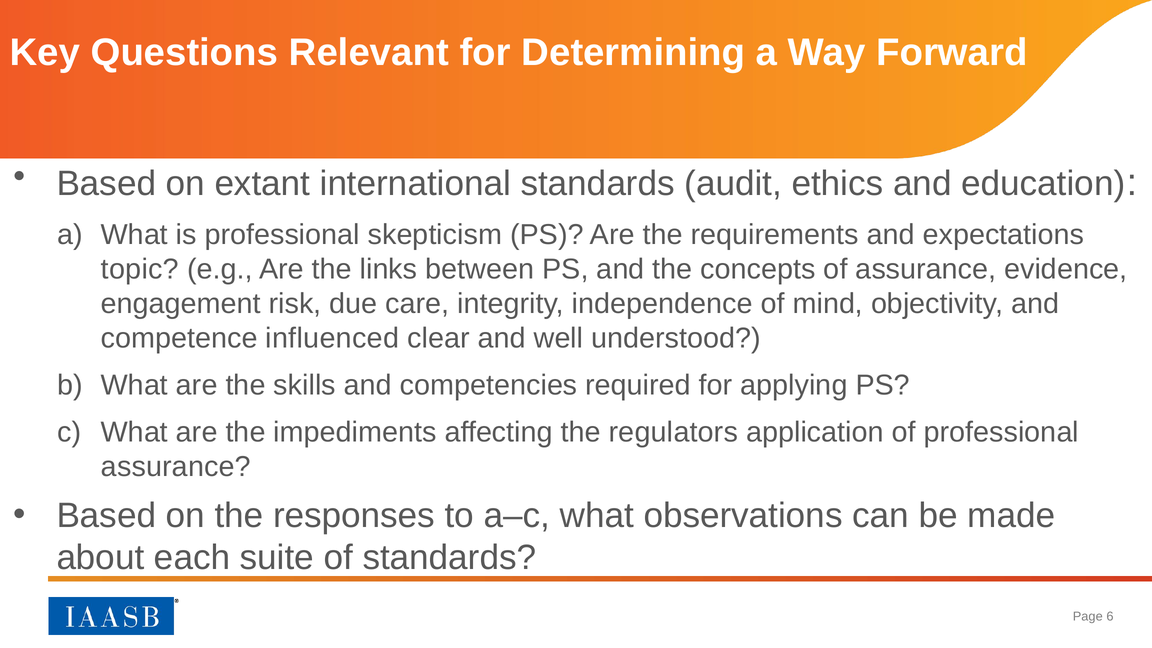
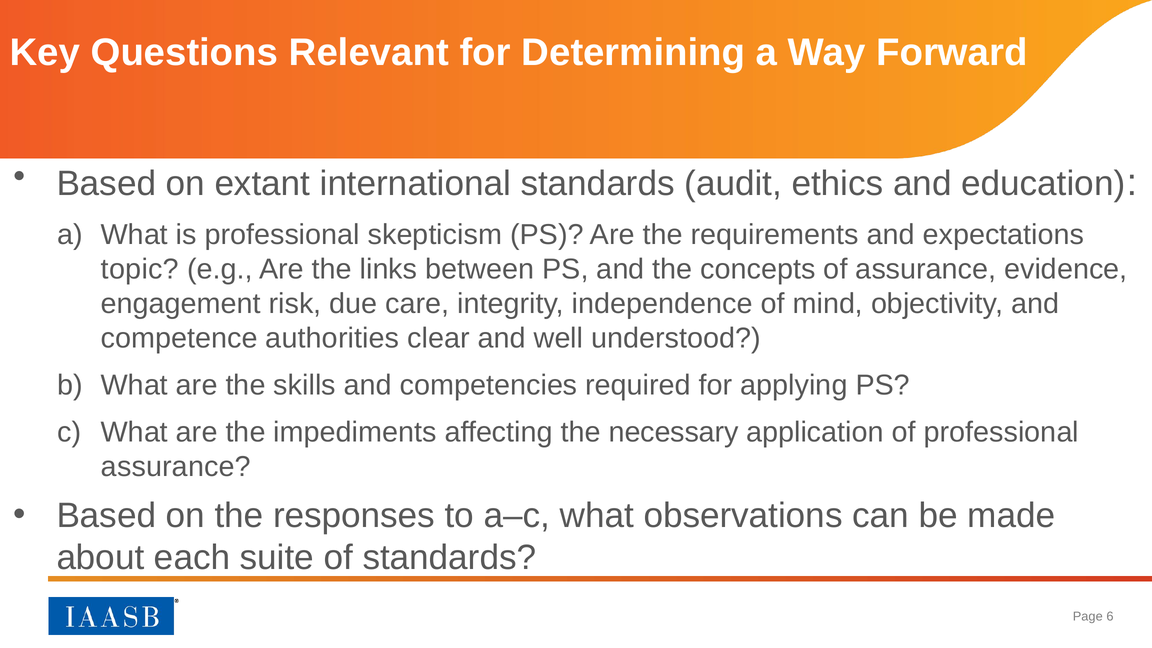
influenced: influenced -> authorities
regulators: regulators -> necessary
